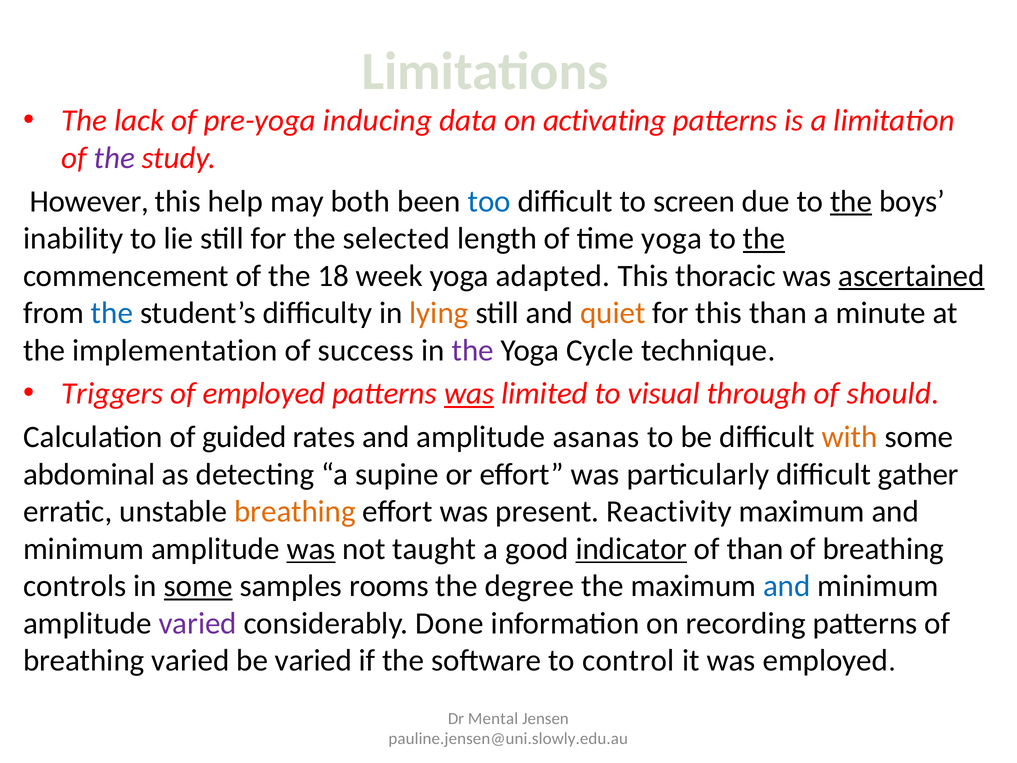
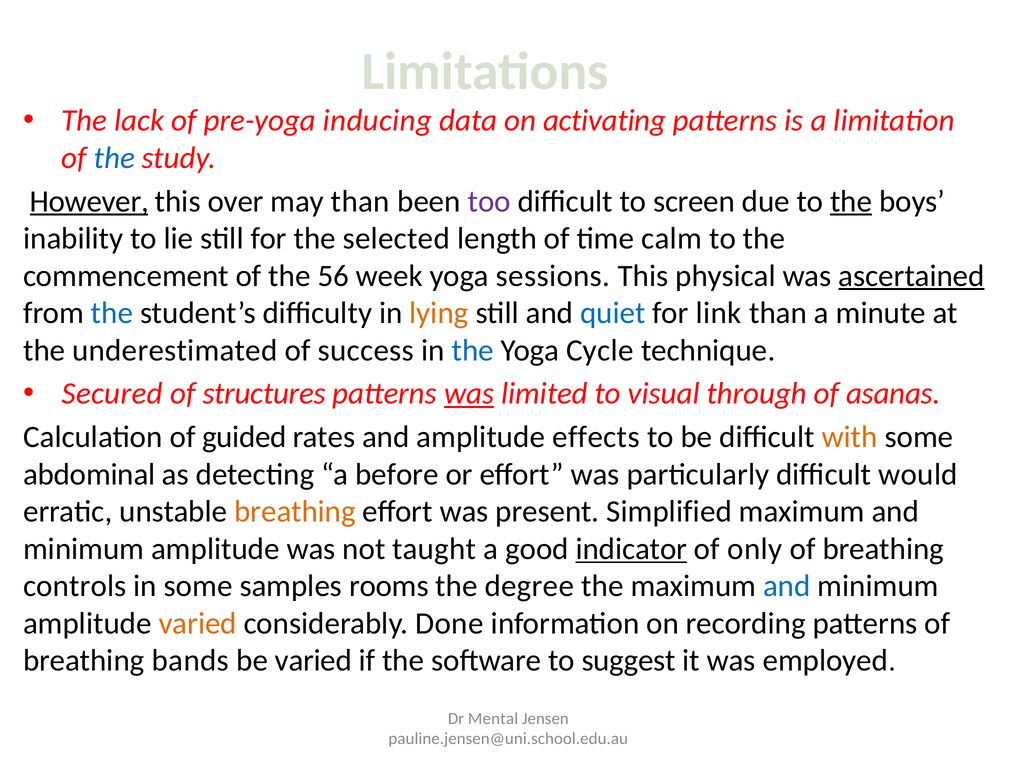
the at (114, 158) colour: purple -> blue
However underline: none -> present
help: help -> over
may both: both -> than
too colour: blue -> purple
time yoga: yoga -> calm
the at (764, 238) underline: present -> none
18: 18 -> 56
adapted: adapted -> sessions
thoracic: thoracic -> physical
quiet colour: orange -> blue
for this: this -> link
implementation: implementation -> underestimated
the at (473, 350) colour: purple -> blue
Triggers: Triggers -> Secured
of employed: employed -> structures
should: should -> asanas
asanas: asanas -> effects
supine: supine -> before
gather: gather -> would
Reactivity: Reactivity -> Simplified
was at (311, 549) underline: present -> none
of than: than -> only
some at (198, 586) underline: present -> none
varied at (198, 623) colour: purple -> orange
breathing varied: varied -> bands
control: control -> suggest
pauline.jensen@uni.slowly.edu.au: pauline.jensen@uni.slowly.edu.au -> pauline.jensen@uni.school.edu.au
